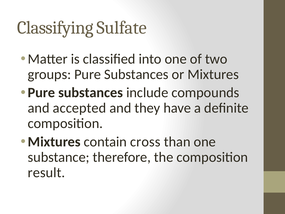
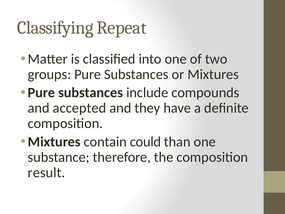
Sulfate: Sulfate -> Repeat
cross: cross -> could
